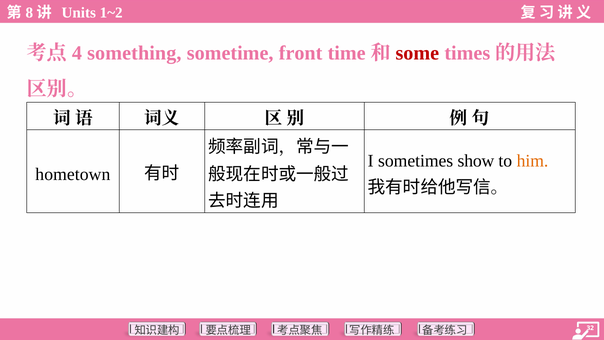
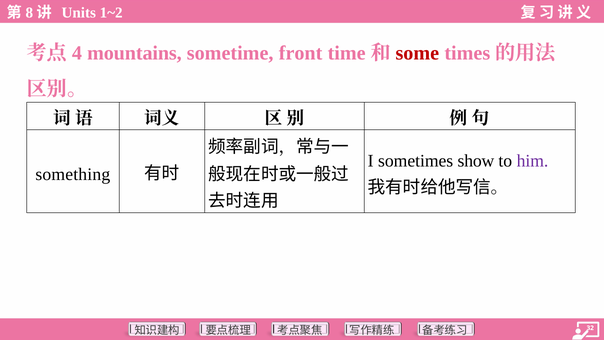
something: something -> mountains
him colour: orange -> purple
hometown: hometown -> something
